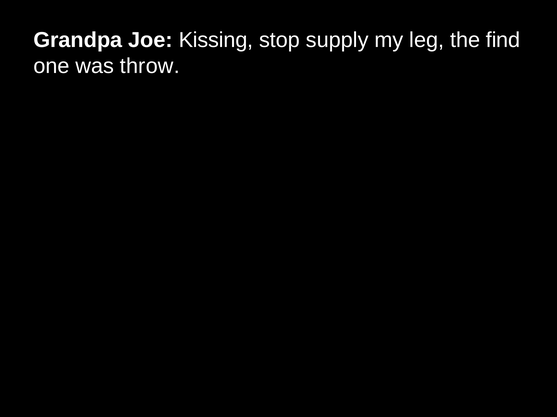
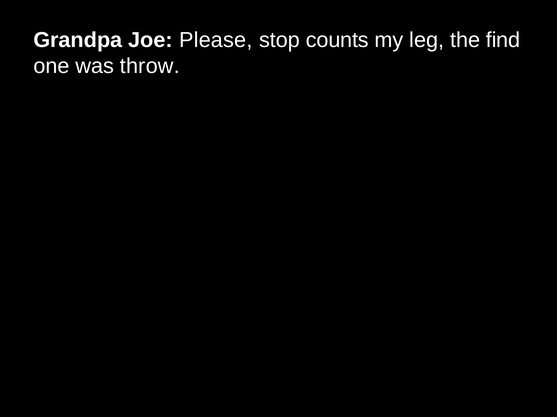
Kissing: Kissing -> Please
supply: supply -> counts
